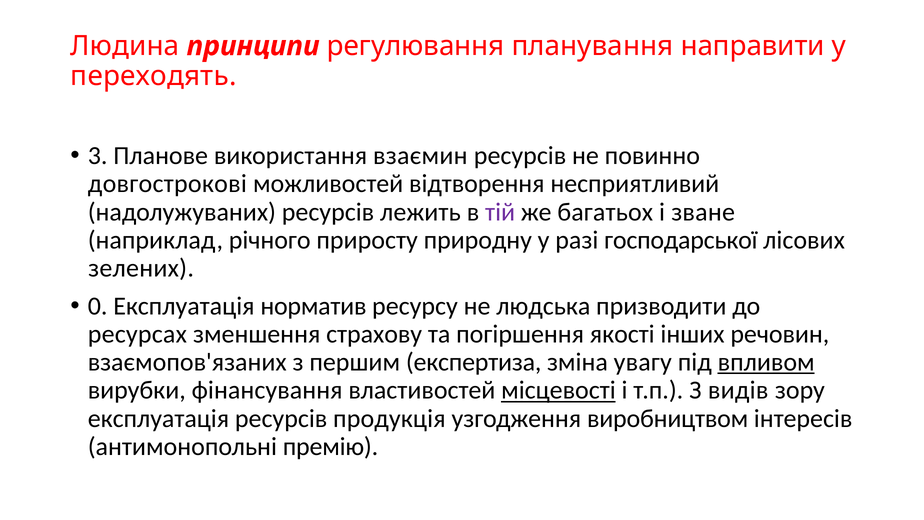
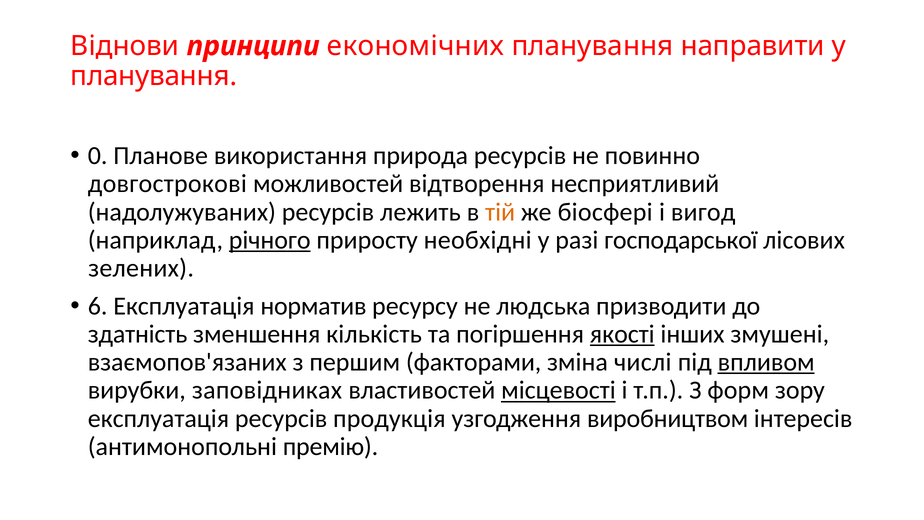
Людина: Людина -> Віднови
регулювання: регулювання -> економічних
переходять at (153, 76): переходять -> планування
3: 3 -> 0
взаємин: взаємин -> природа
тій colour: purple -> orange
багатьох: багатьох -> біосфері
зване: зване -> вигод
річного underline: none -> present
природну: природну -> необхідні
0: 0 -> 6
ресурсах: ресурсах -> здатність
страхову: страхову -> кількість
якості underline: none -> present
речовин: речовин -> змушені
експертиза: експертиза -> факторами
увагу: увагу -> числі
фінансування: фінансування -> заповідниках
видів: видів -> форм
